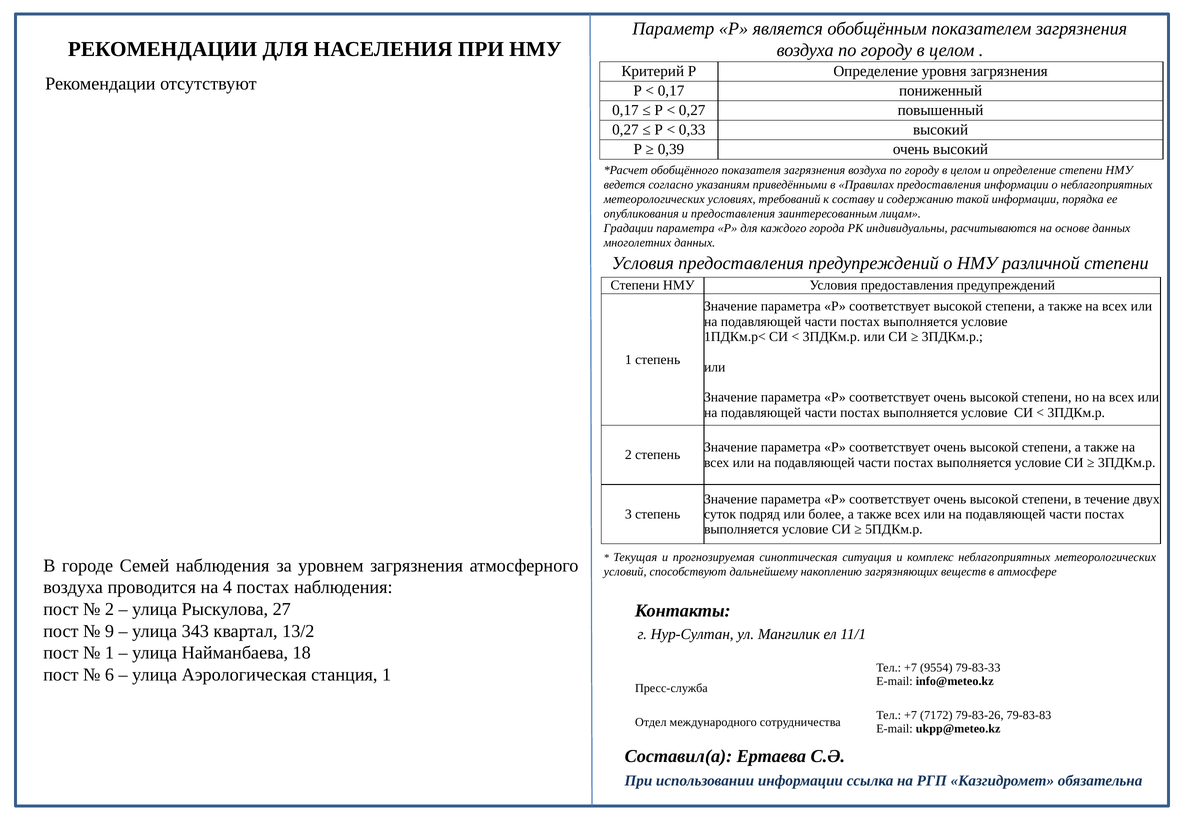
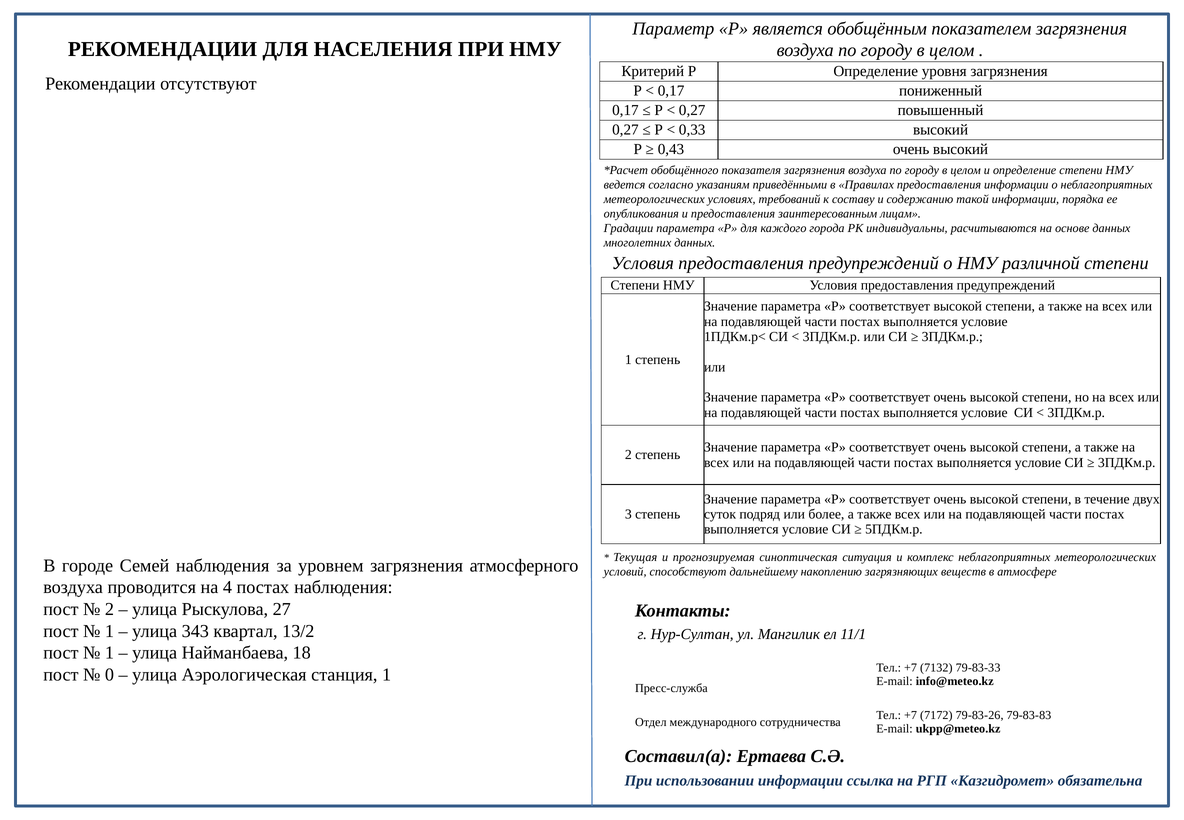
0,39: 0,39 -> 0,43
9 at (109, 631): 9 -> 1
9554: 9554 -> 7132
6: 6 -> 0
